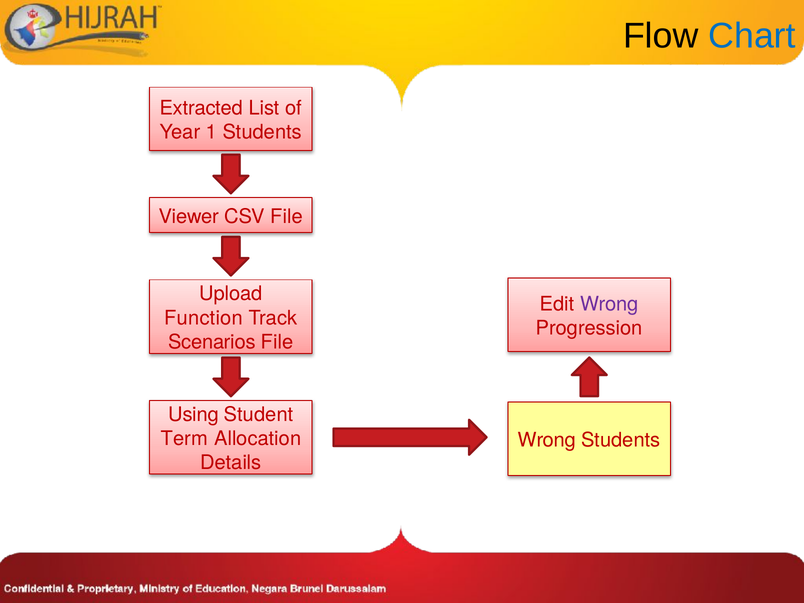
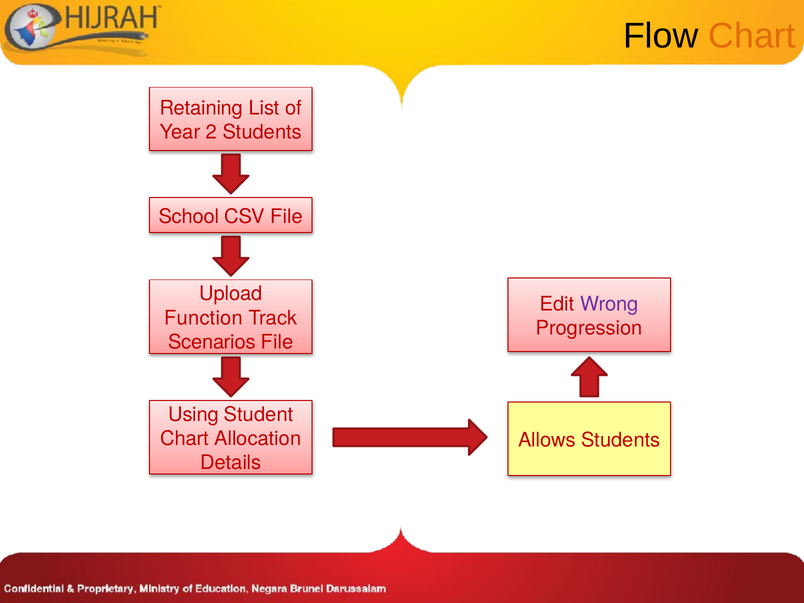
Chart at (752, 36) colour: blue -> orange
Extracted: Extracted -> Retaining
1: 1 -> 2
Viewer: Viewer -> School
Term at (184, 439): Term -> Chart
Wrong at (547, 440): Wrong -> Allows
